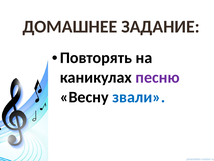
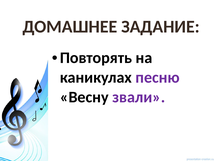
звали colour: blue -> purple
